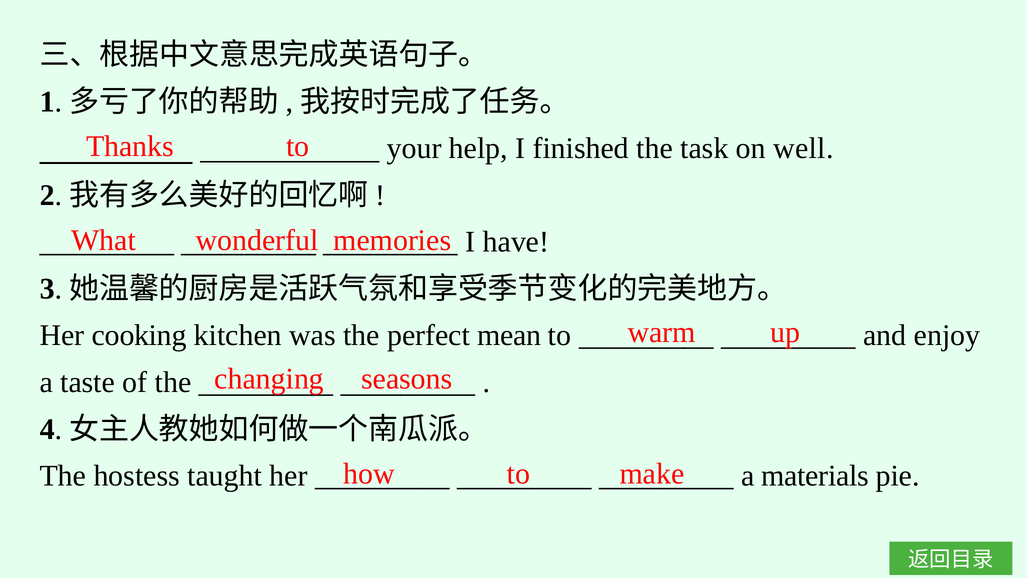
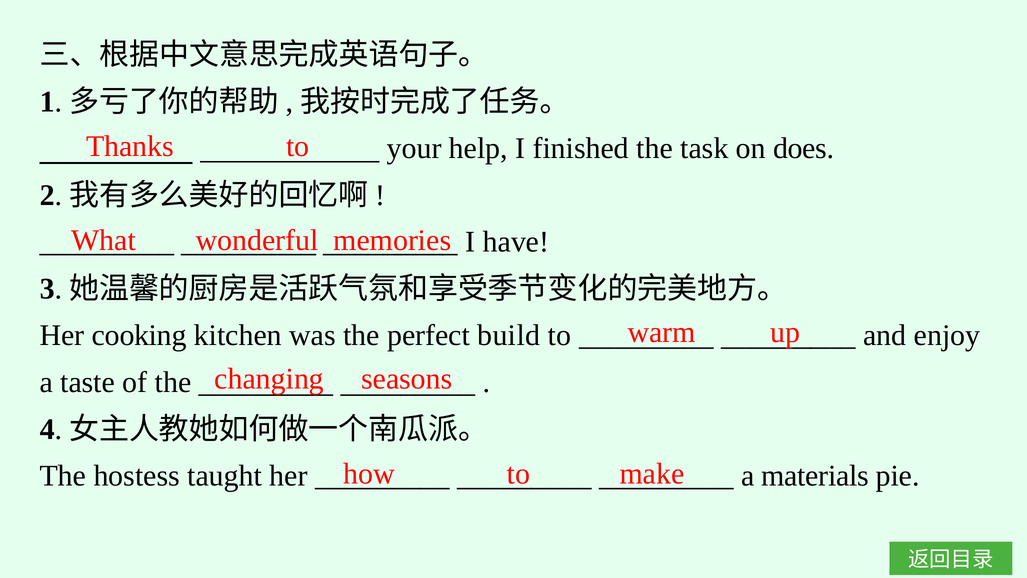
well: well -> does
mean: mean -> build
